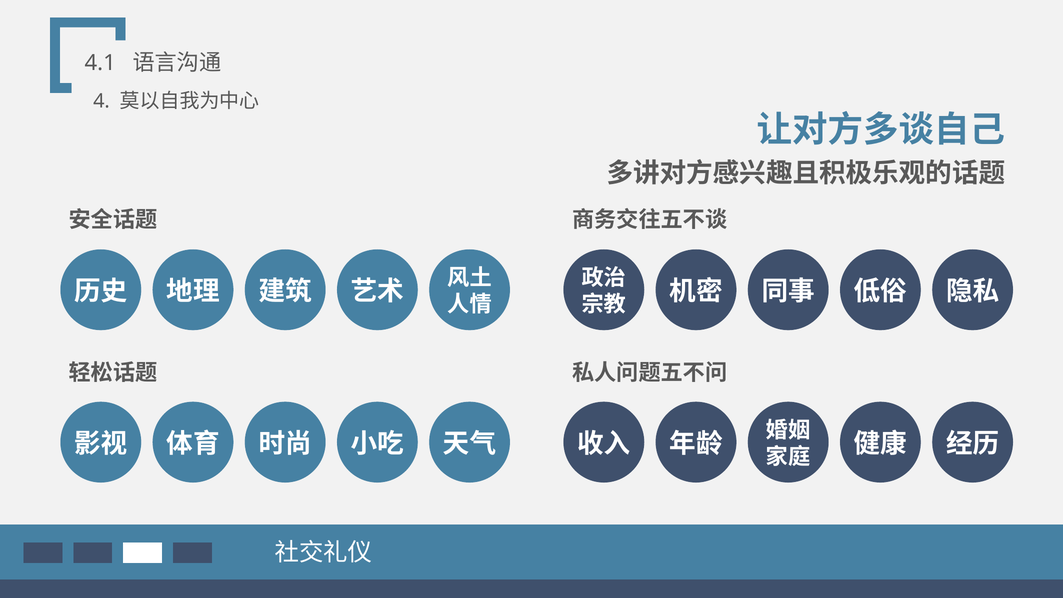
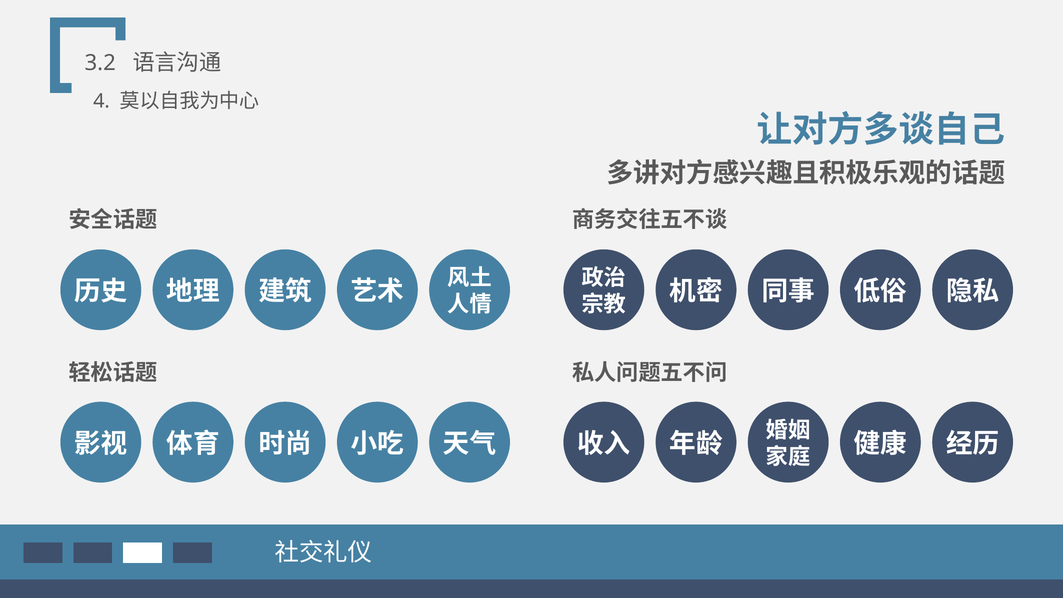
4.1: 4.1 -> 3.2
